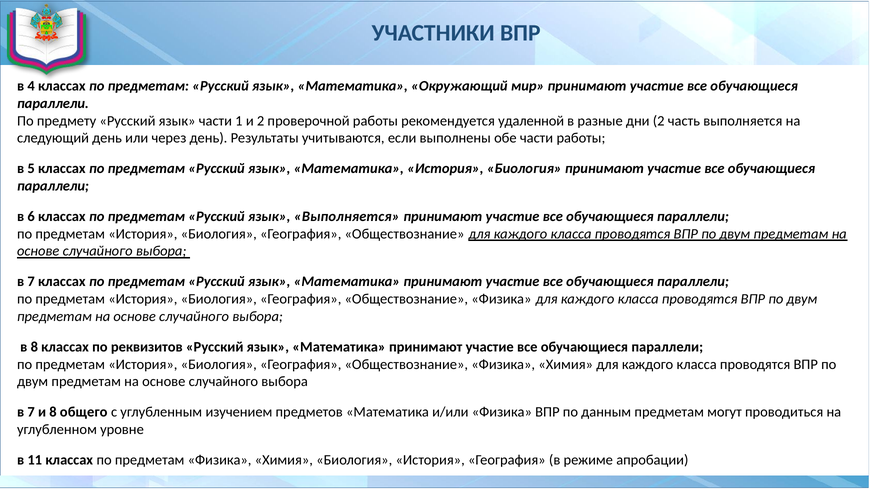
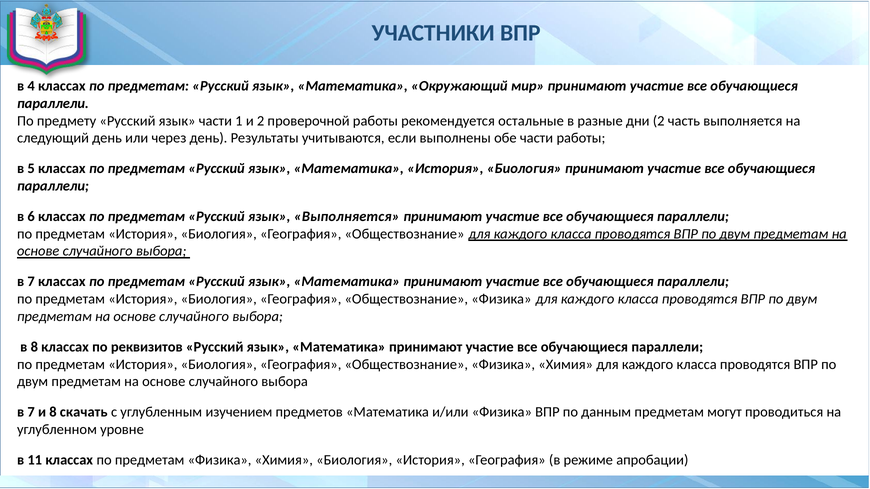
удаленной: удаленной -> остальные
общего: общего -> скачать
